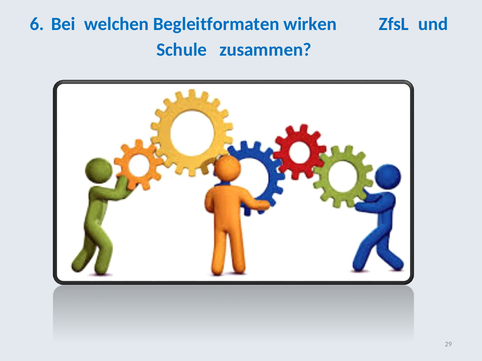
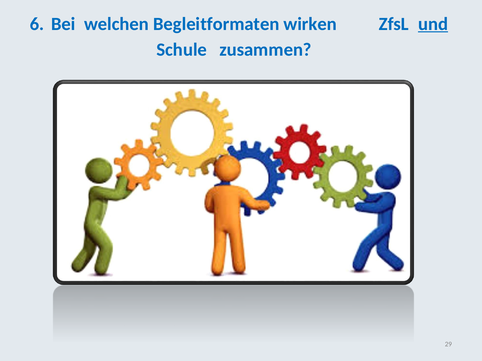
und underline: none -> present
